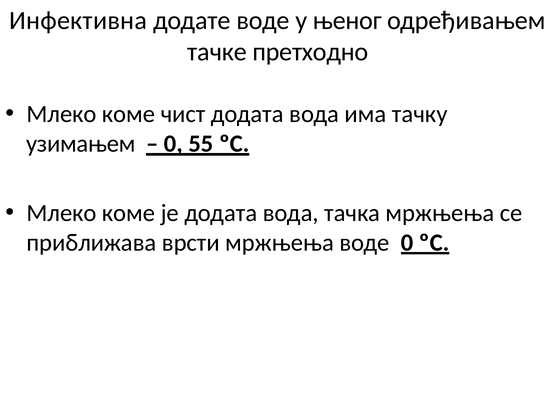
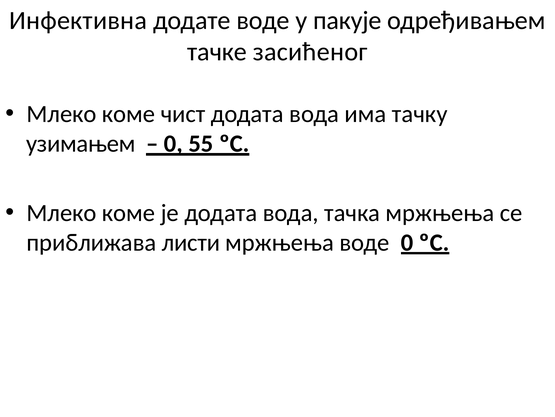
њеног: њеног -> пакује
претходно: претходно -> засићеног
врсти: врсти -> листи
